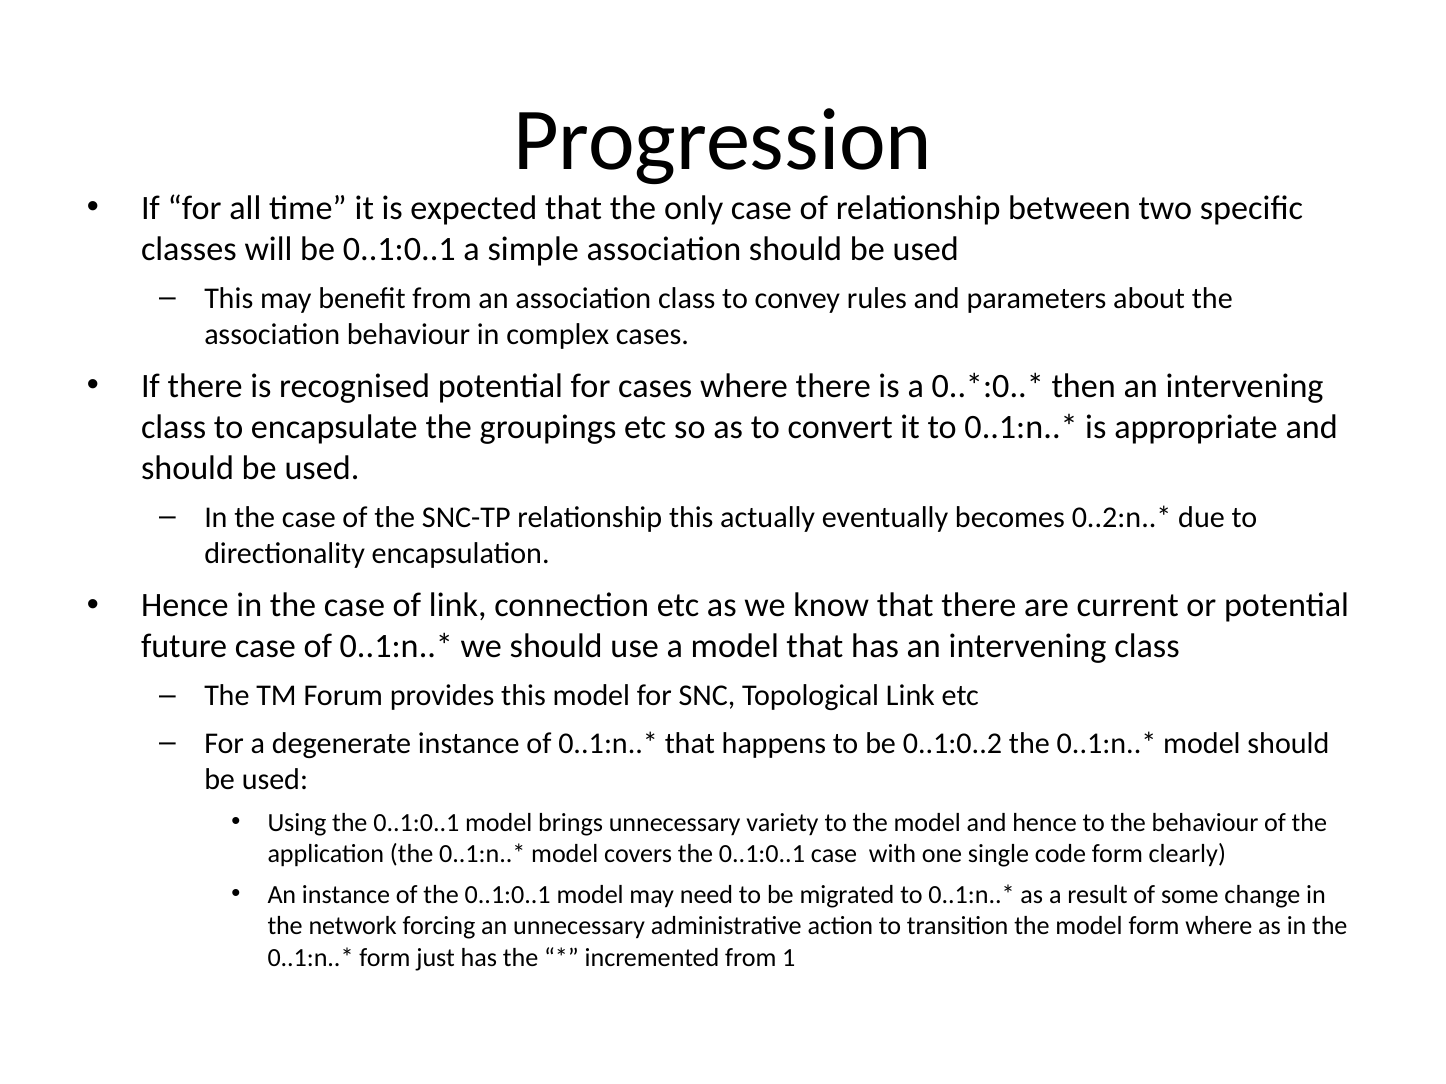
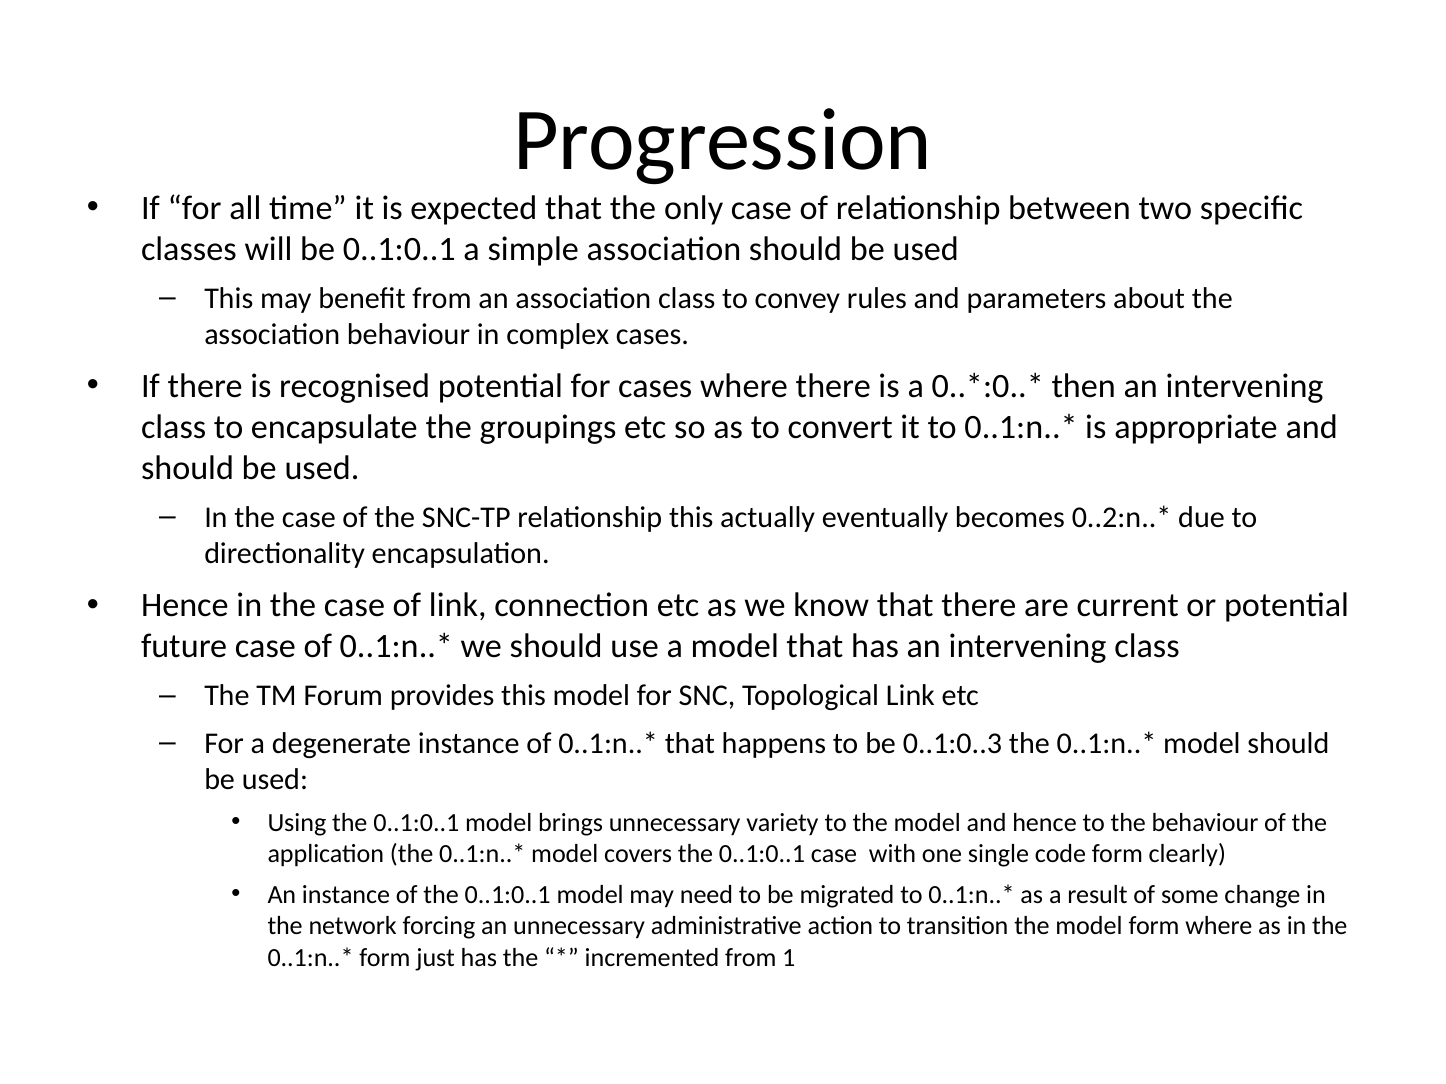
0..1:0..2: 0..1:0..2 -> 0..1:0..3
